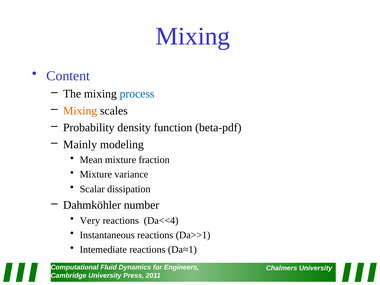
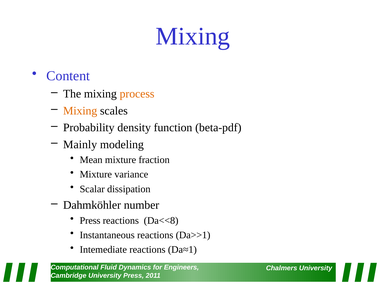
process colour: blue -> orange
Very at (90, 220): Very -> Press
Da<<4: Da<<4 -> Da<<8
